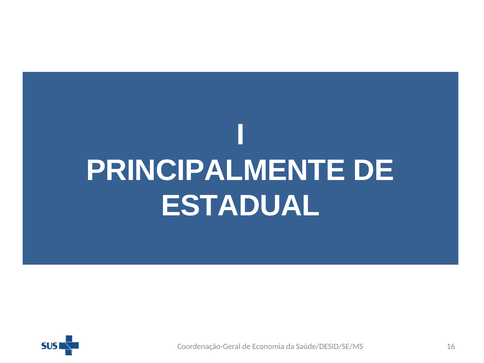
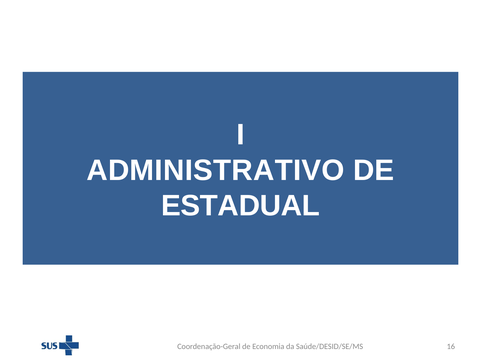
PRINCIPALMENTE: PRINCIPALMENTE -> ADMINISTRATIVO
